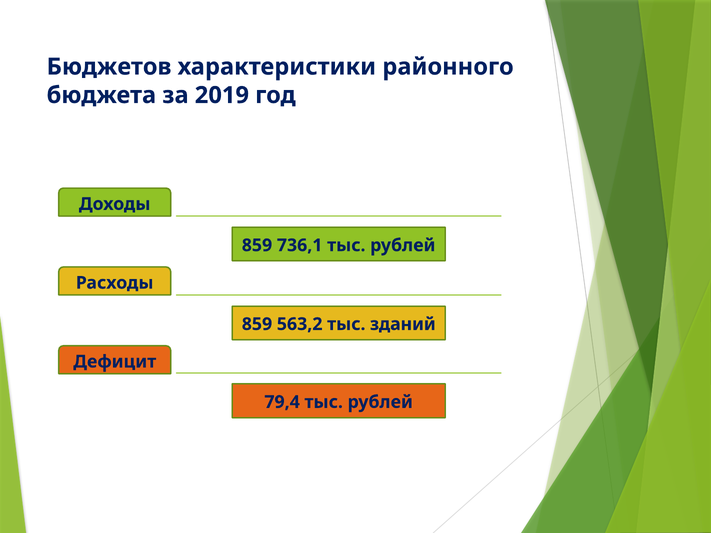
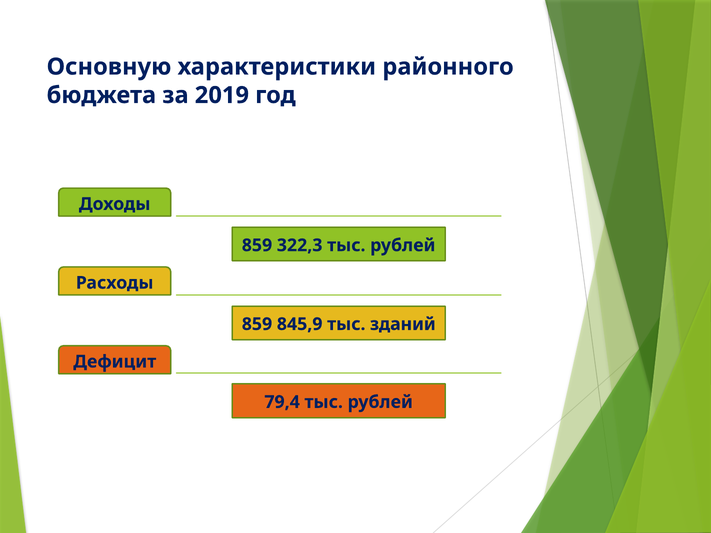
Бюджетов: Бюджетов -> Основную
736,1: 736,1 -> 322,3
563,2: 563,2 -> 845,9
